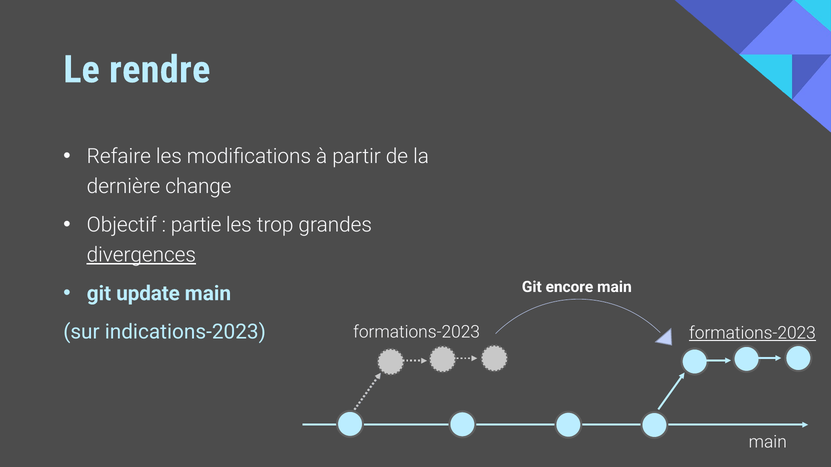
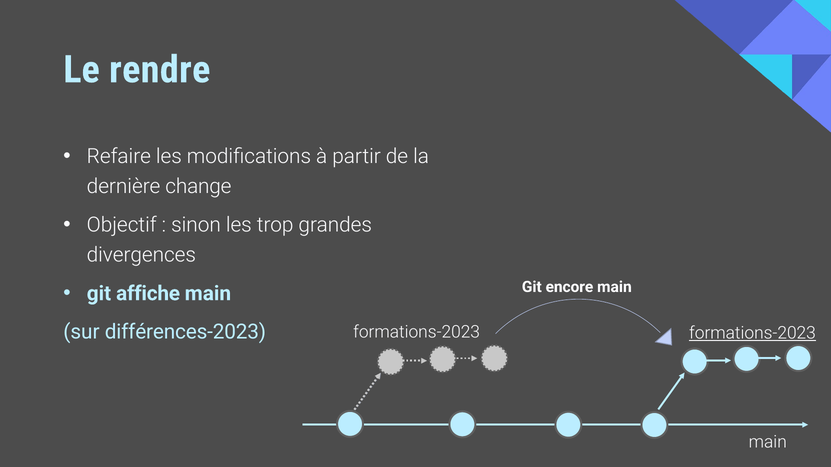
partie: partie -> sinon
divergences underline: present -> none
update: update -> affiche
indications-2023: indications-2023 -> différences-2023
